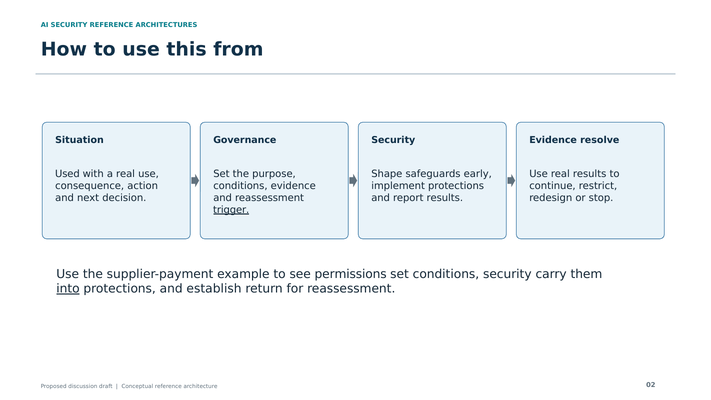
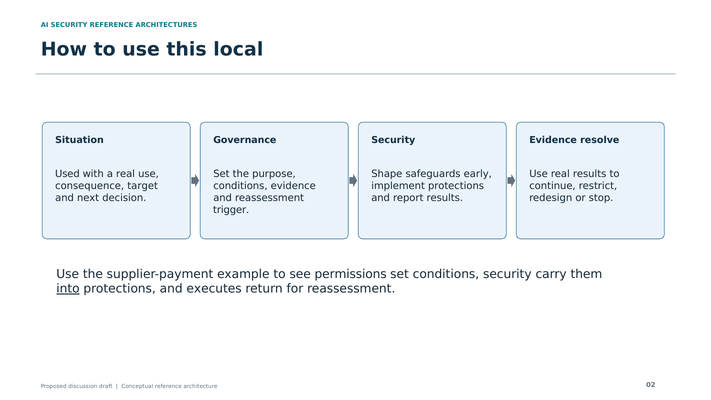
from: from -> local
action: action -> target
trigger underline: present -> none
establish: establish -> executes
